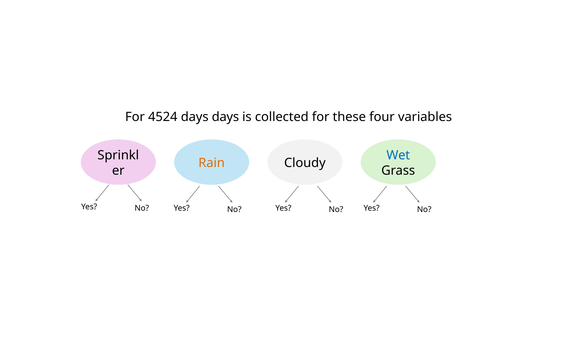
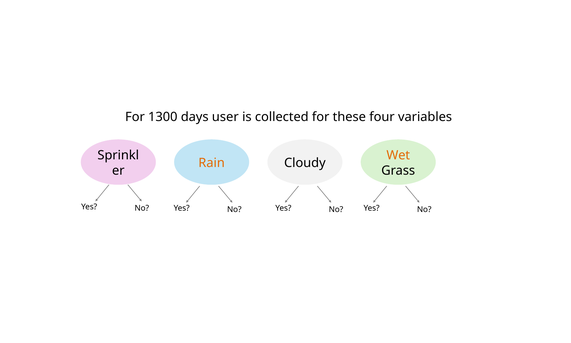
4524: 4524 -> 1300
days days: days -> user
Wet colour: blue -> orange
